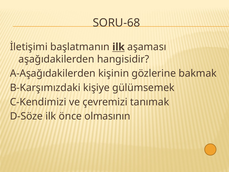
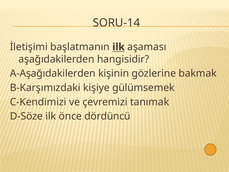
SORU-68: SORU-68 -> SORU-14
olmasının: olmasının -> dördüncü
